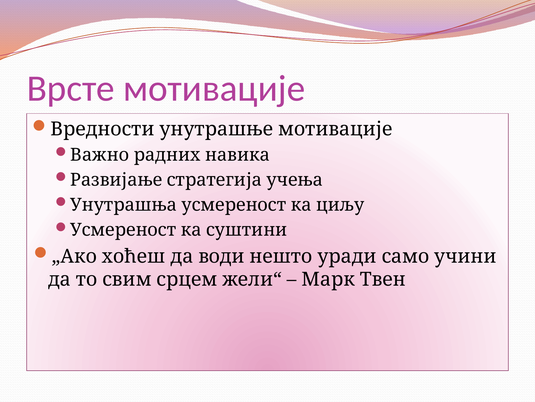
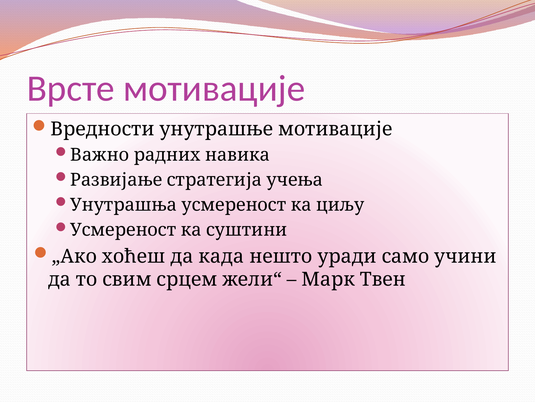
води: води -> када
